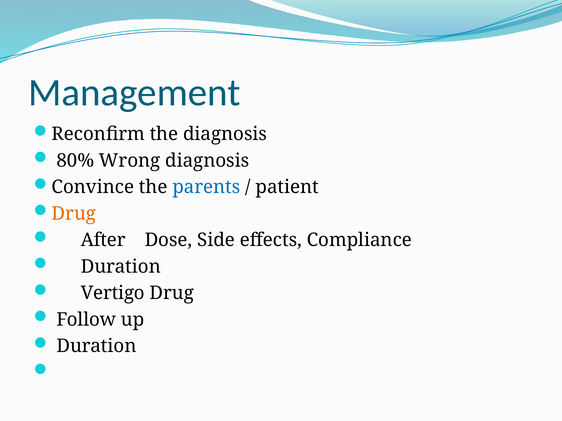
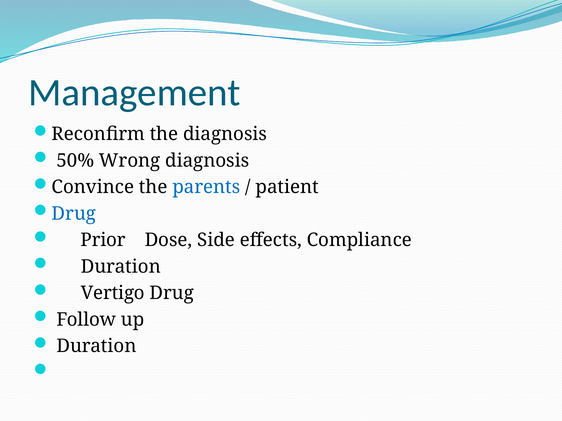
80%: 80% -> 50%
Drug at (74, 214) colour: orange -> blue
After: After -> Prior
